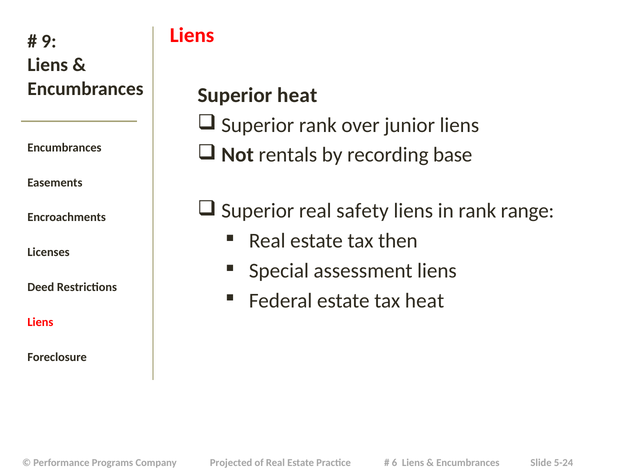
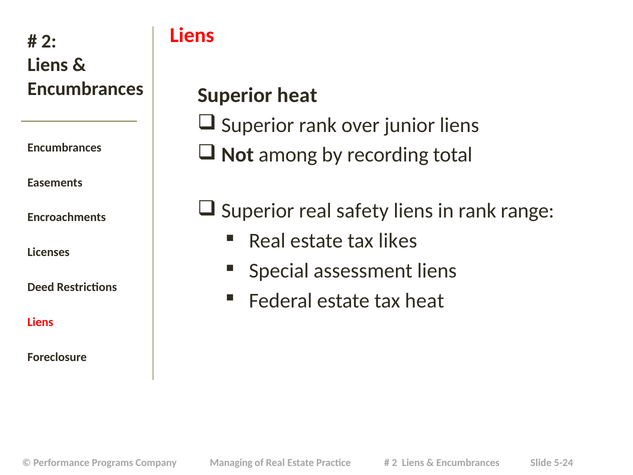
9 at (49, 42): 9 -> 2
rentals: rentals -> among
base: base -> total
then: then -> likes
Projected: Projected -> Managing
6 at (394, 462): 6 -> 2
